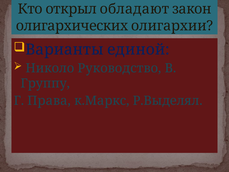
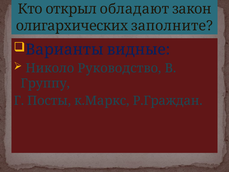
олигархии: олигархии -> заполните
единой: единой -> видные
Права: Права -> Посты
Р.Выделял: Р.Выделял -> Р.Граждан
